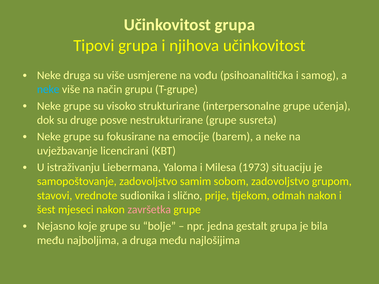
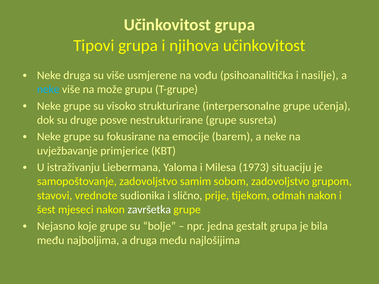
samog: samog -> nasilje
način: način -> može
licencirani: licencirani -> primjerice
završetka colour: pink -> white
